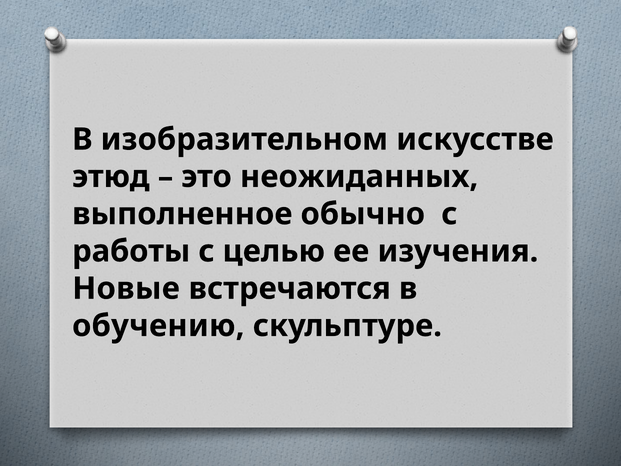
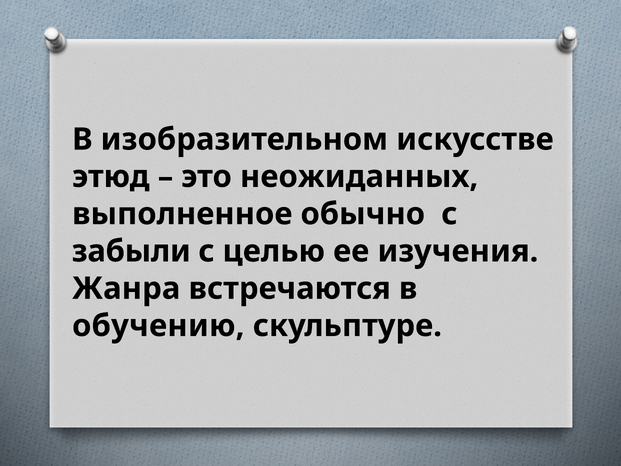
работы: работы -> забыли
Новые: Новые -> Жанра
